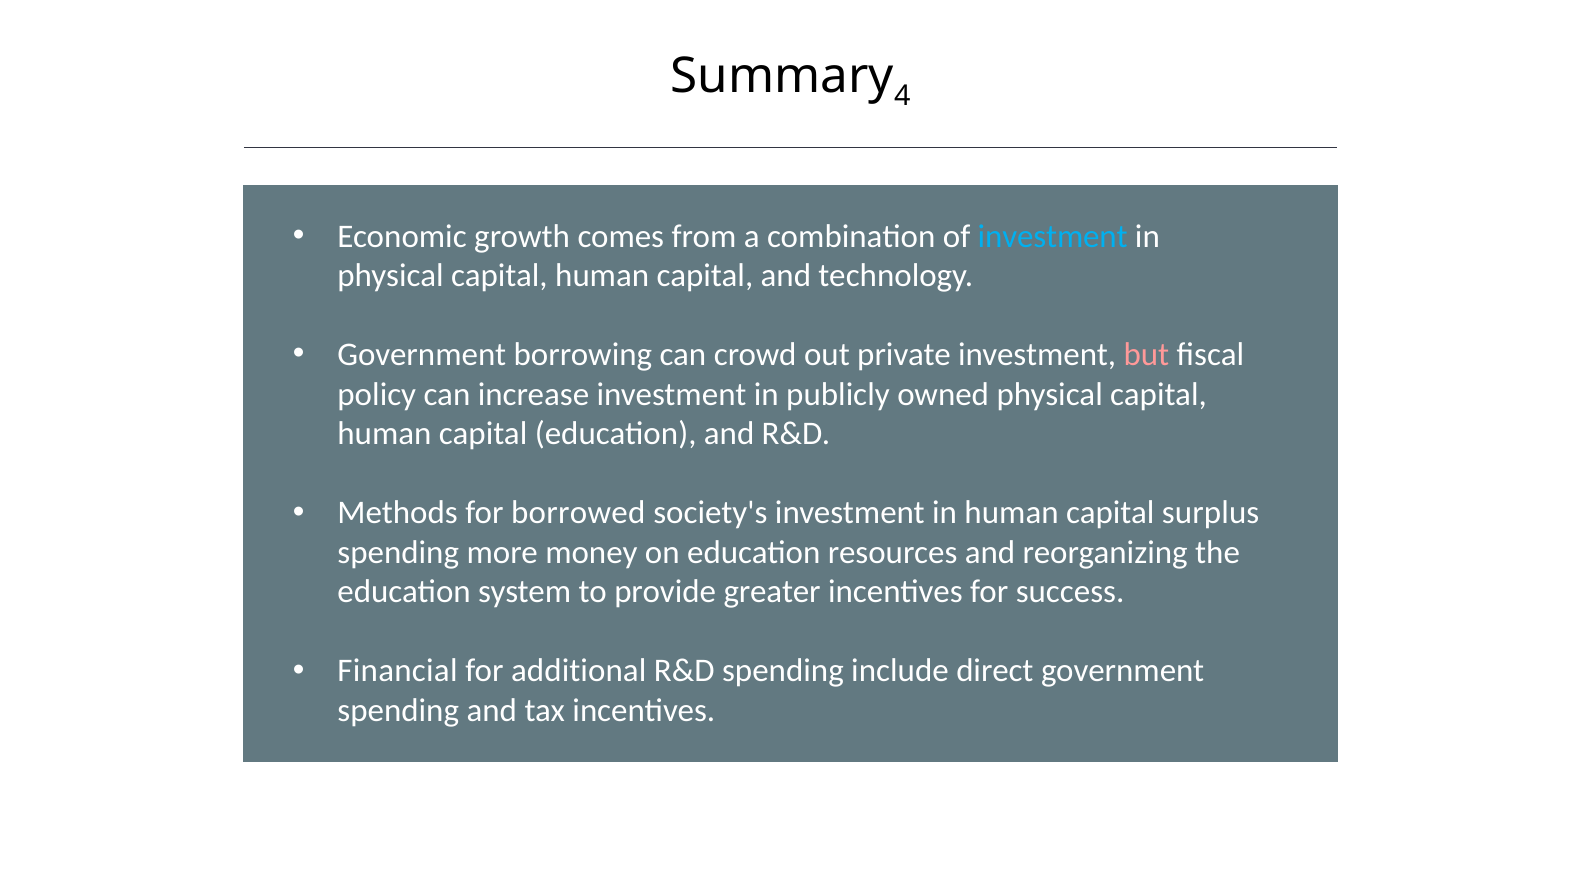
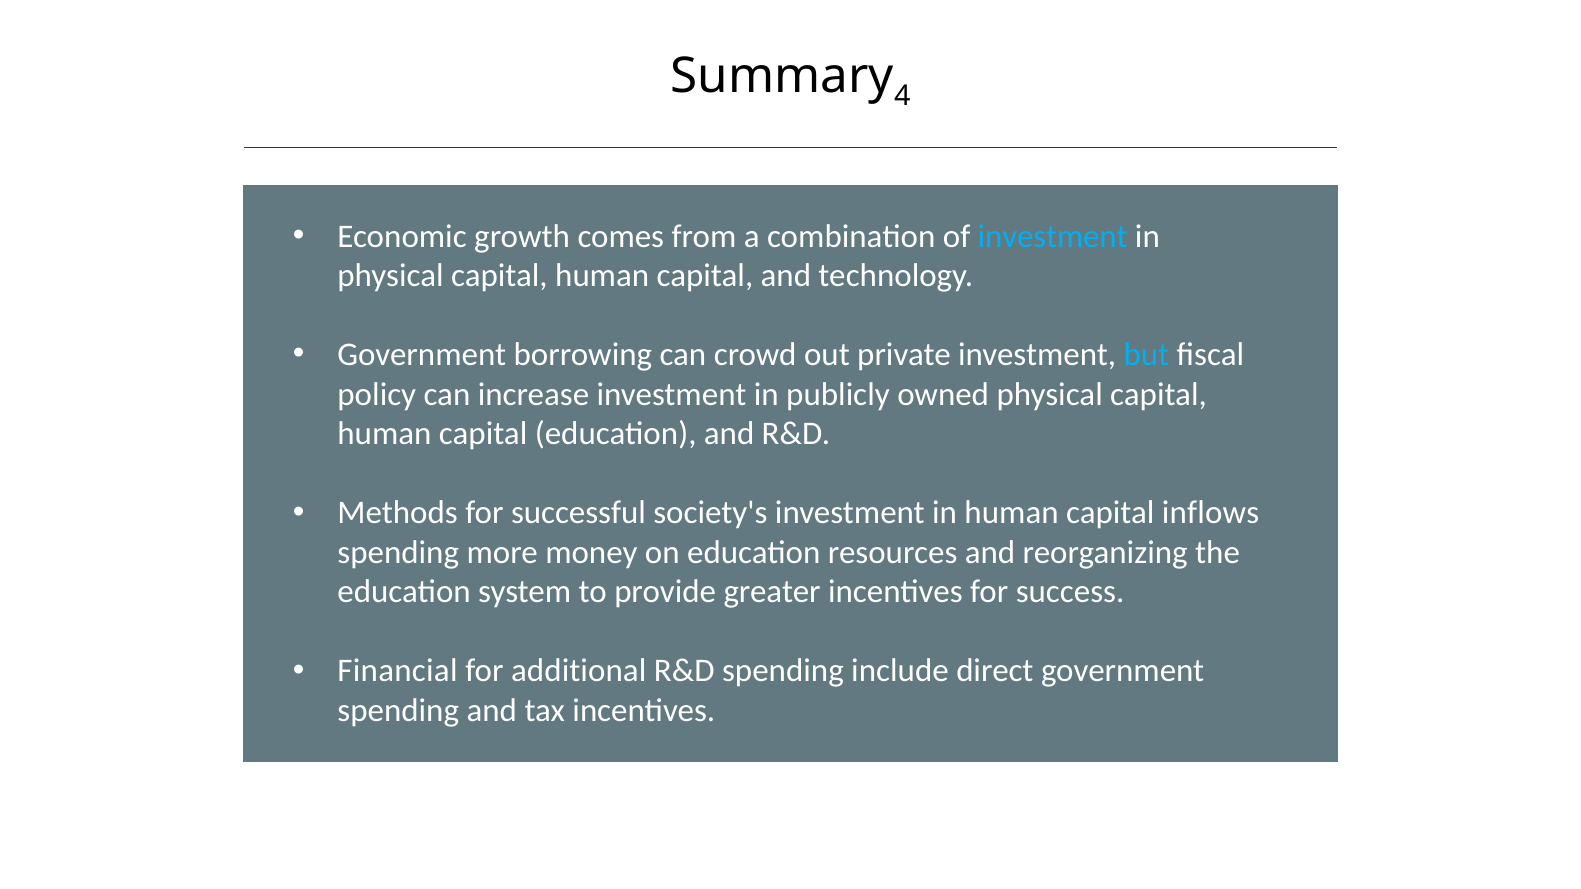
but colour: pink -> light blue
borrowed: borrowed -> successful
surplus: surplus -> inflows
